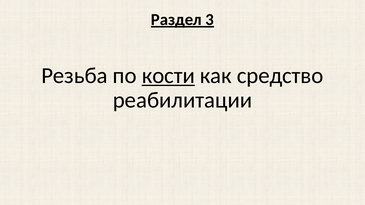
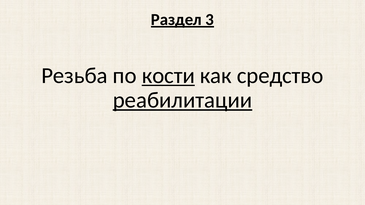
реабилитации underline: none -> present
